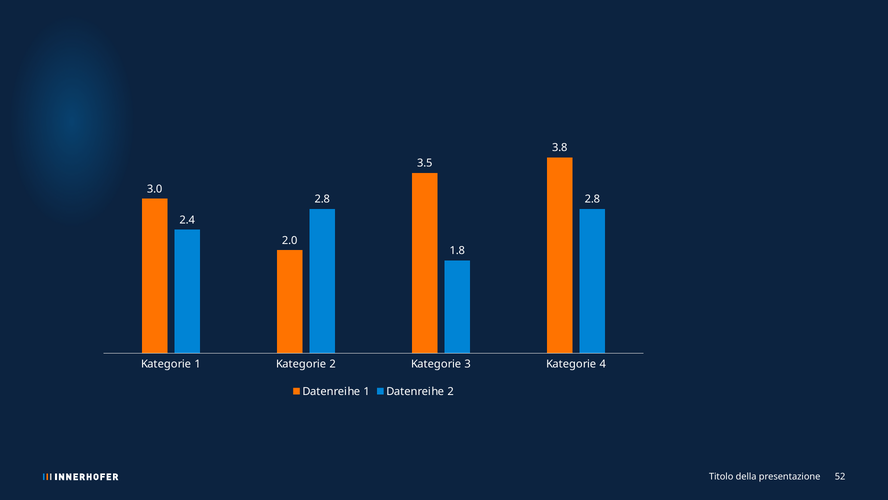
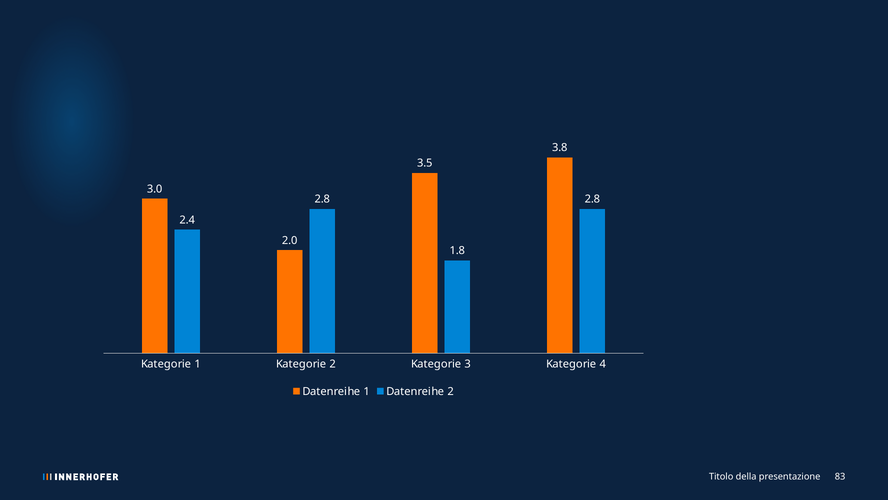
52: 52 -> 83
